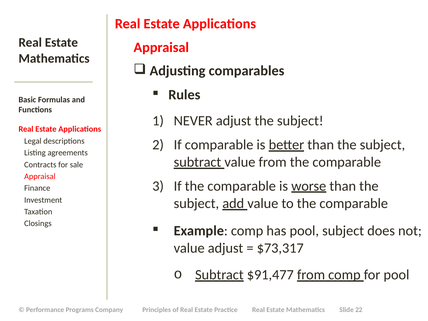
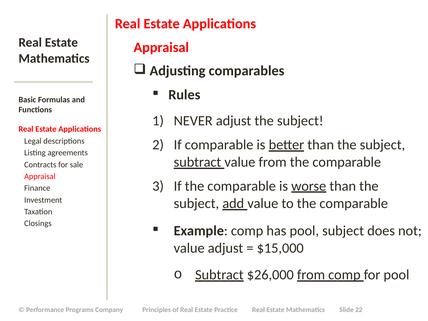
$73,317: $73,317 -> $15,000
$91,477: $91,477 -> $26,000
